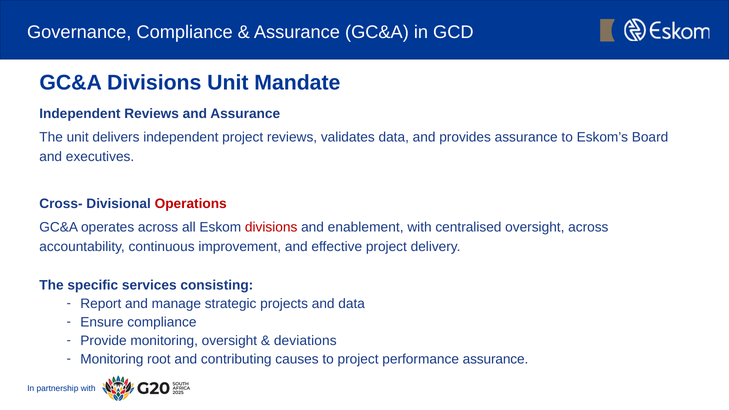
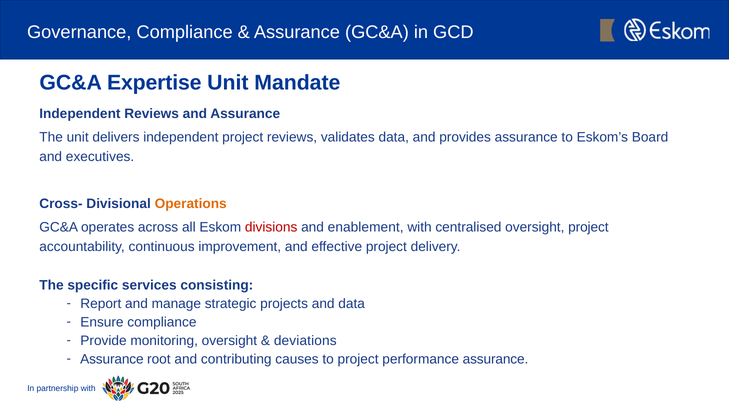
GC&A Divisions: Divisions -> Expertise
Operations colour: red -> orange
oversight across: across -> project
Monitoring at (112, 359): Monitoring -> Assurance
